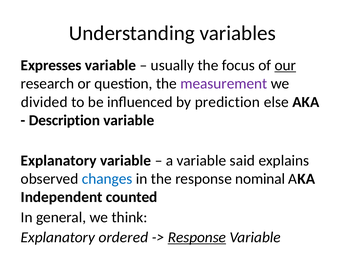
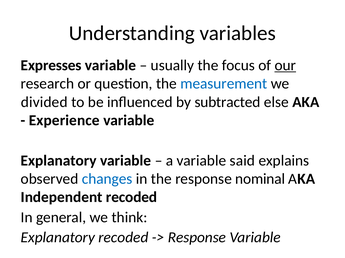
measurement colour: purple -> blue
prediction: prediction -> subtracted
Description: Description -> Experience
Independent counted: counted -> recoded
Explanatory ordered: ordered -> recoded
Response at (197, 238) underline: present -> none
